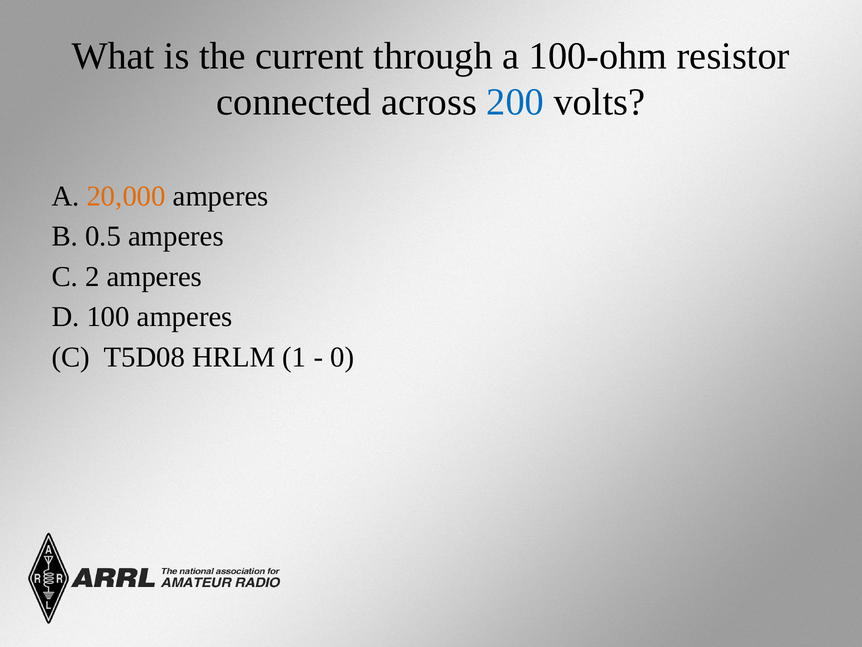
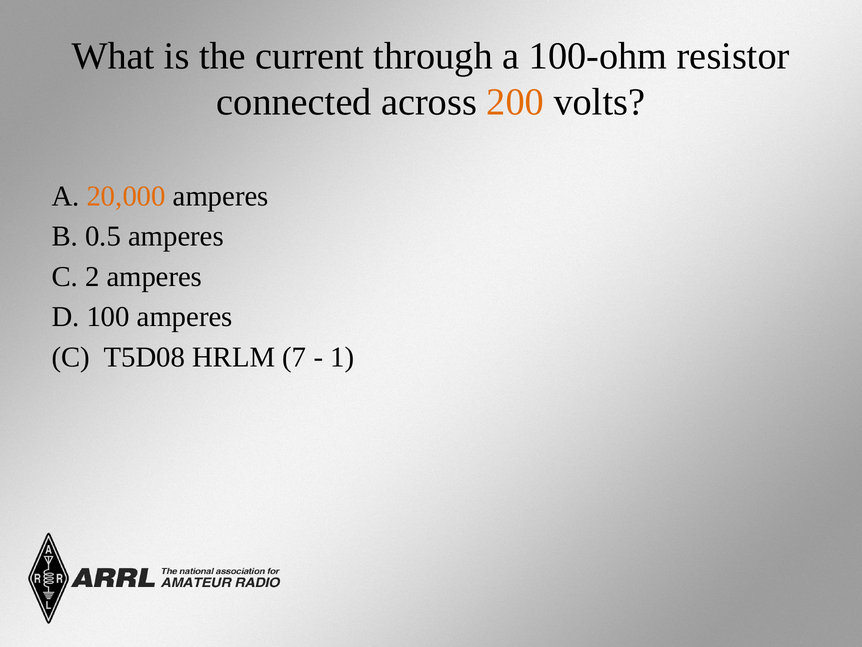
200 colour: blue -> orange
1: 1 -> 7
0: 0 -> 1
